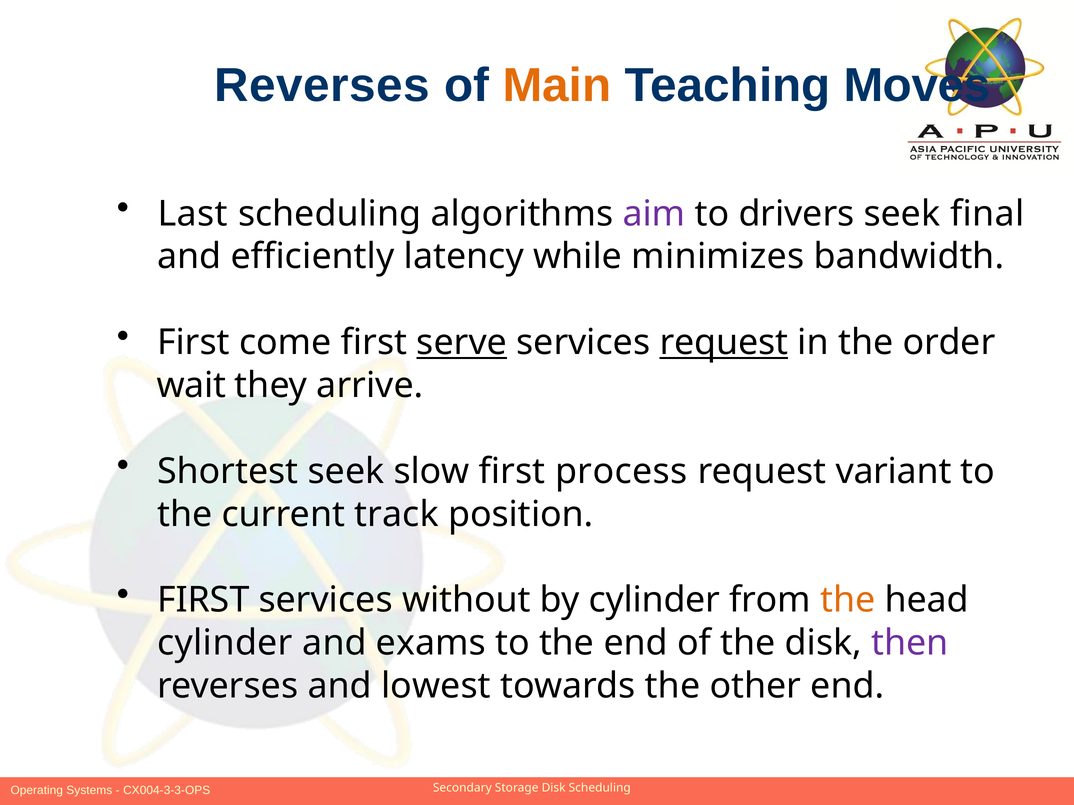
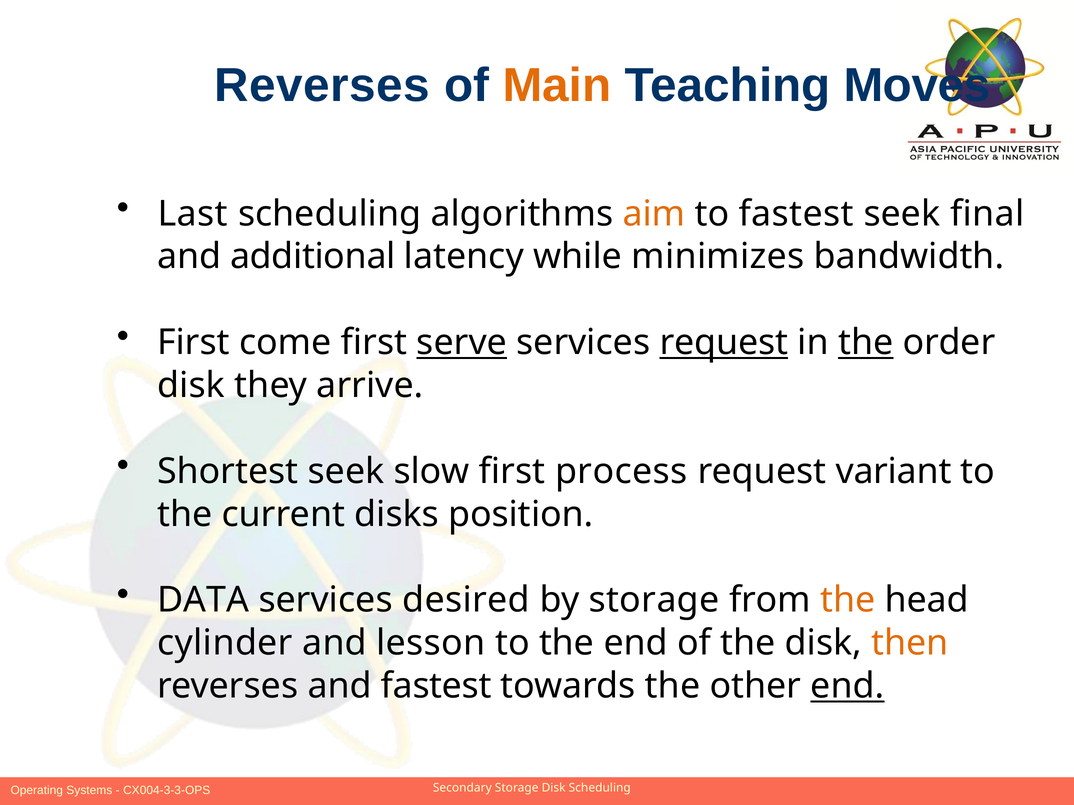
aim colour: purple -> orange
to drivers: drivers -> fastest
efficiently: efficiently -> additional
the at (866, 343) underline: none -> present
wait at (191, 386): wait -> disk
track: track -> disks
FIRST at (203, 600): FIRST -> DATA
without: without -> desired
by cylinder: cylinder -> storage
exams: exams -> lesson
then colour: purple -> orange
and lowest: lowest -> fastest
end at (847, 686) underline: none -> present
